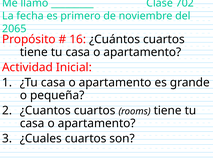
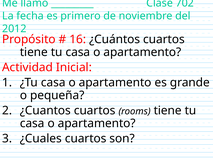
2065: 2065 -> 2012
